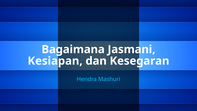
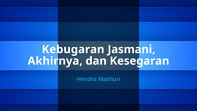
Bagaimana: Bagaimana -> Kebugaran
Kesiapan: Kesiapan -> Akhirnya
